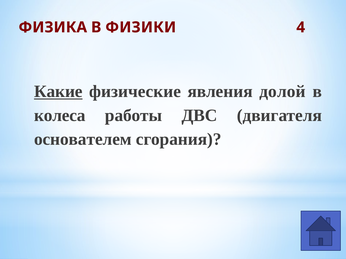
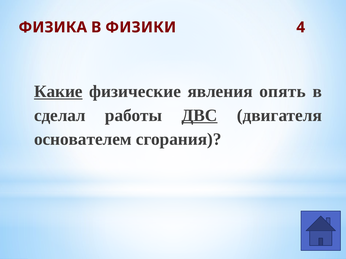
долой: долой -> опять
колеса: колеса -> сделал
ДВС underline: none -> present
